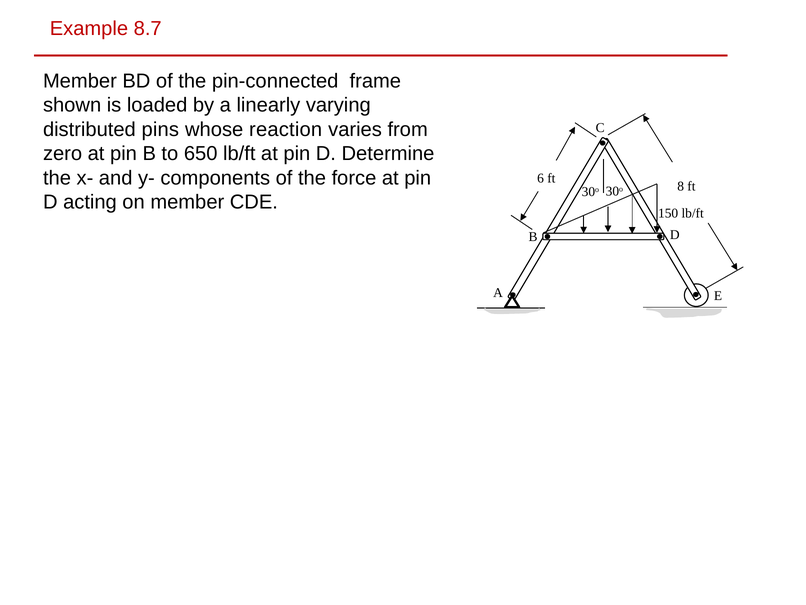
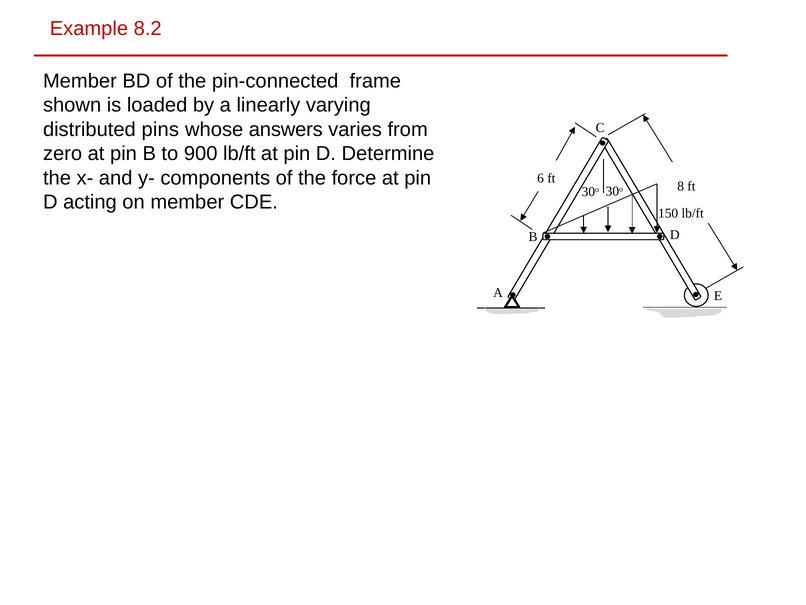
8.7: 8.7 -> 8.2
reaction: reaction -> answers
650: 650 -> 900
